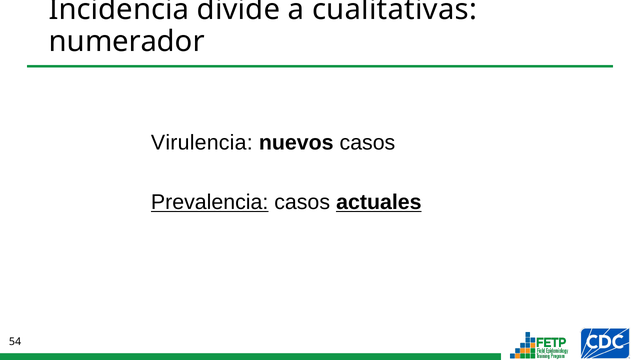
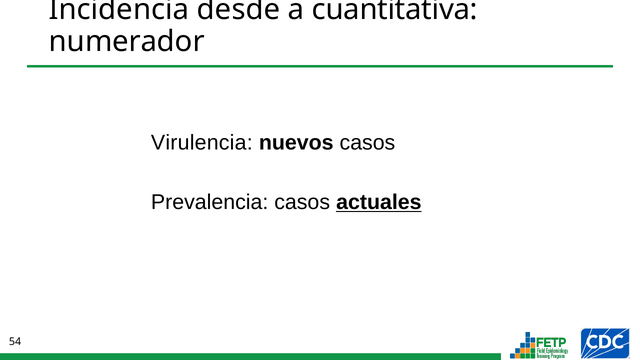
divide: divide -> desde
cualitativas: cualitativas -> cuantitativa
Prevalencia underline: present -> none
